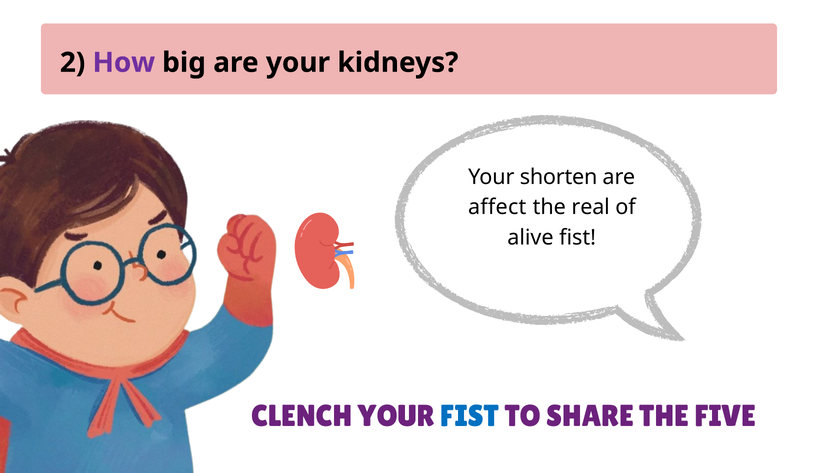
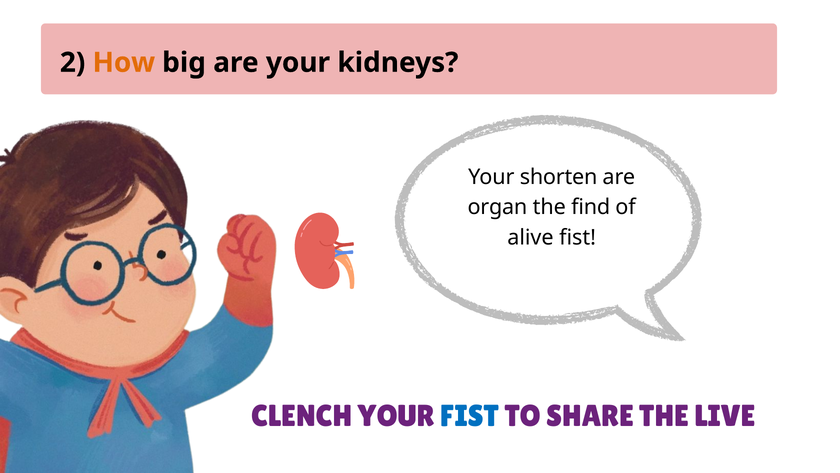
How colour: purple -> orange
affect: affect -> organ
real: real -> find
FIVE: FIVE -> LIVE
